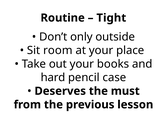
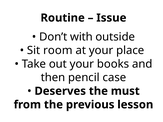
Tight: Tight -> Issue
only: only -> with
hard: hard -> then
